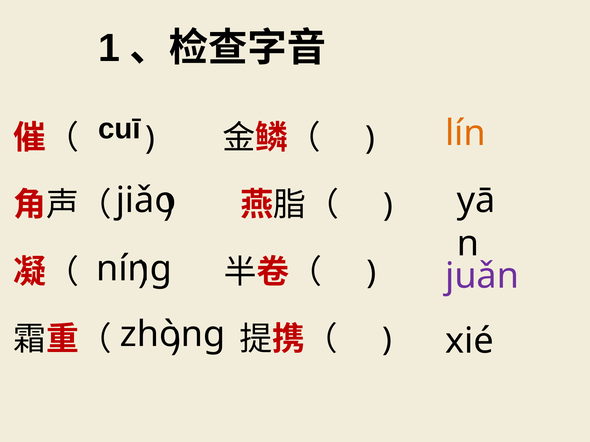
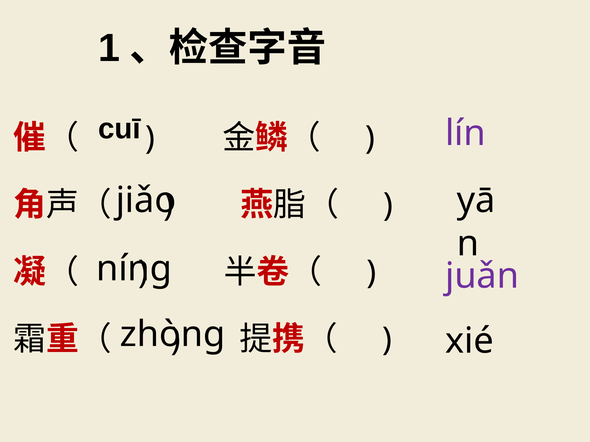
lín colour: orange -> purple
